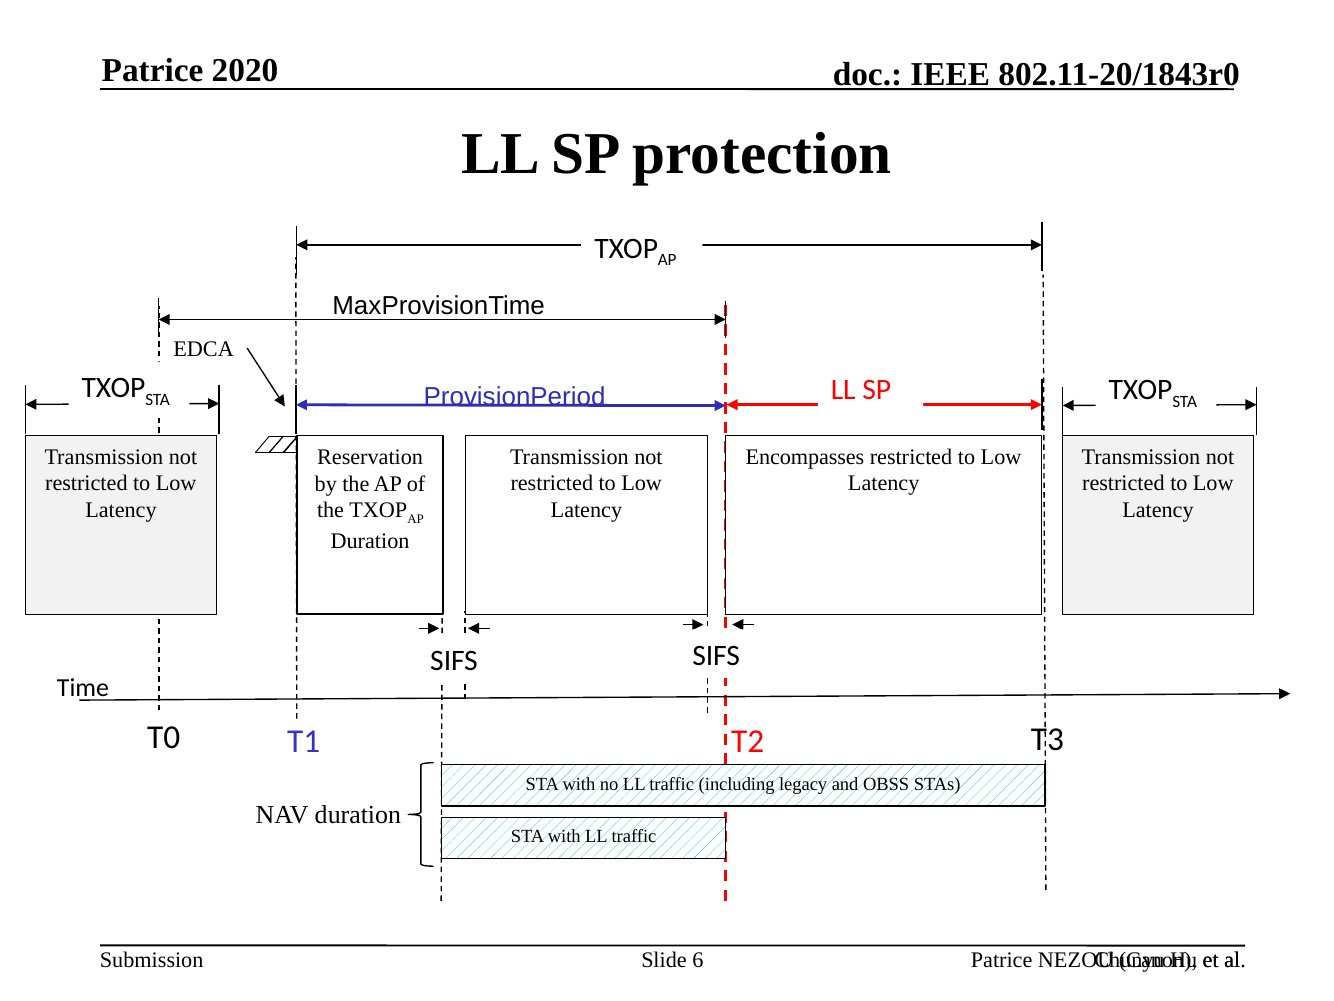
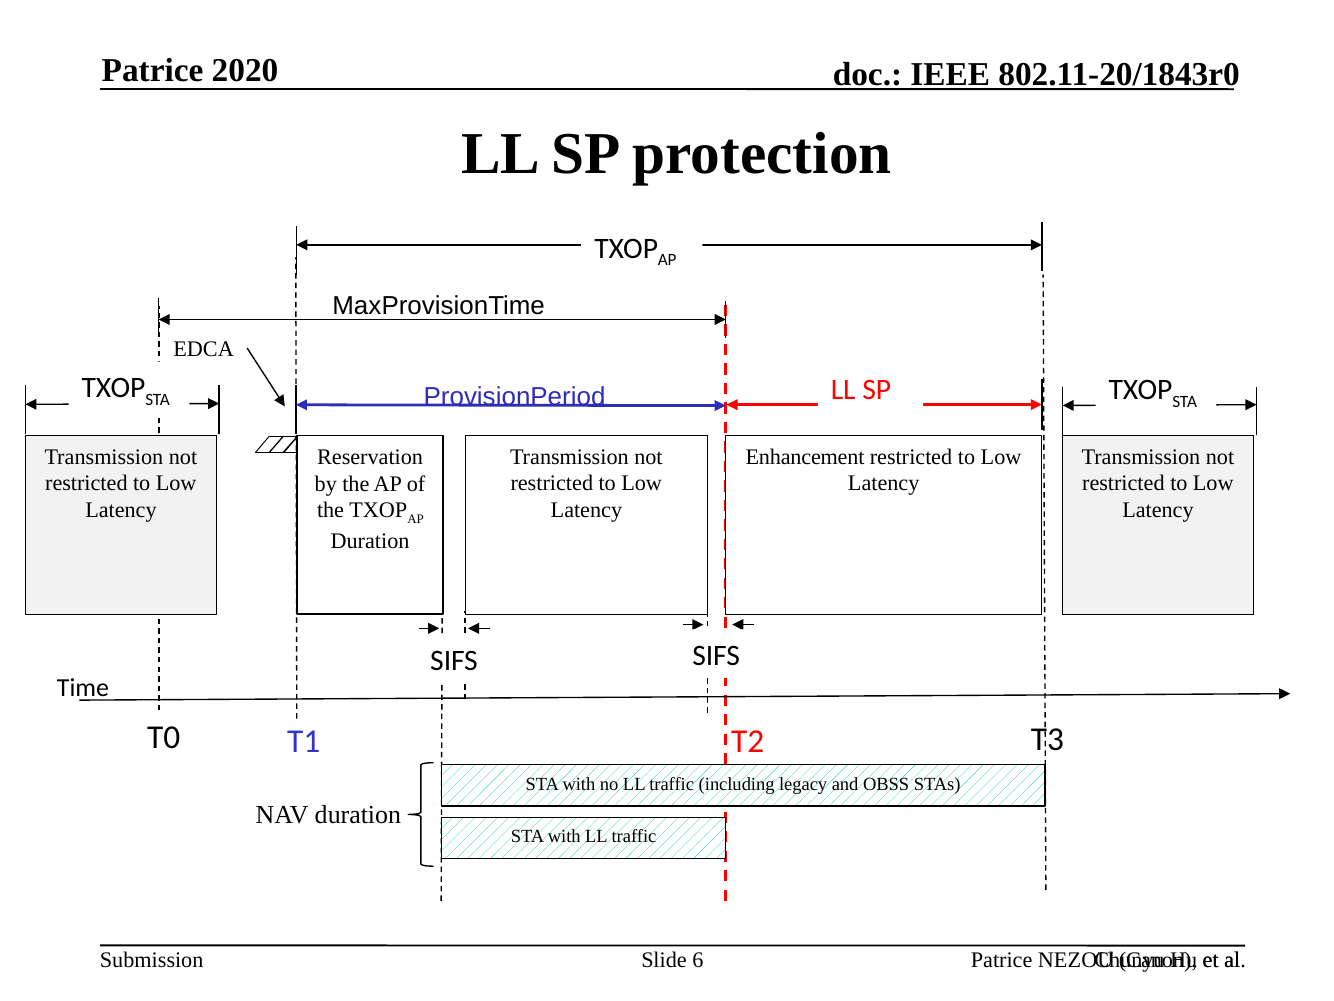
Encompasses: Encompasses -> Enhancement
